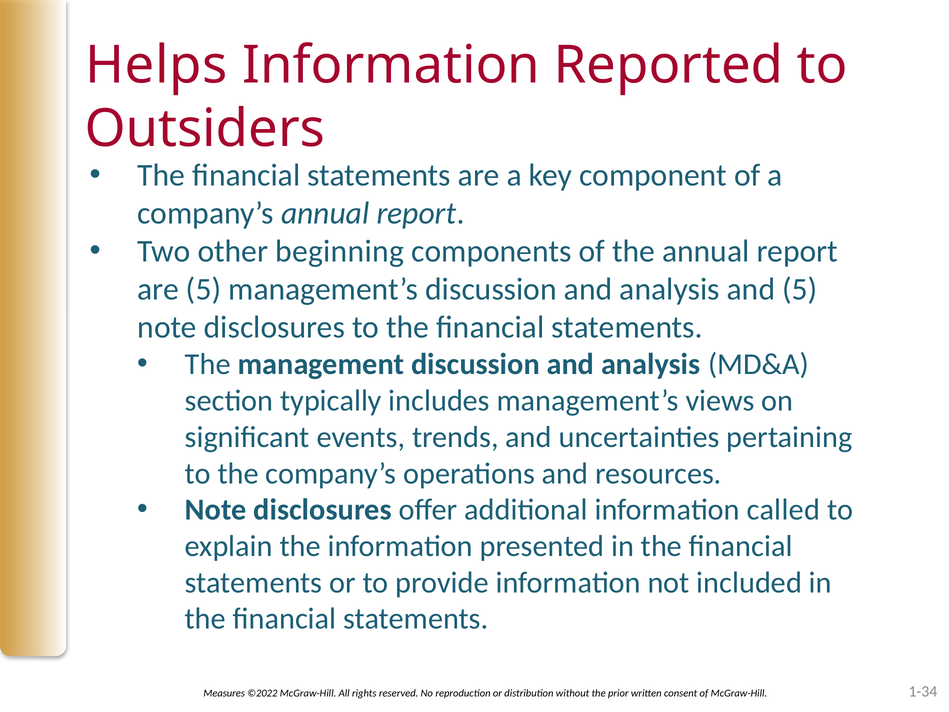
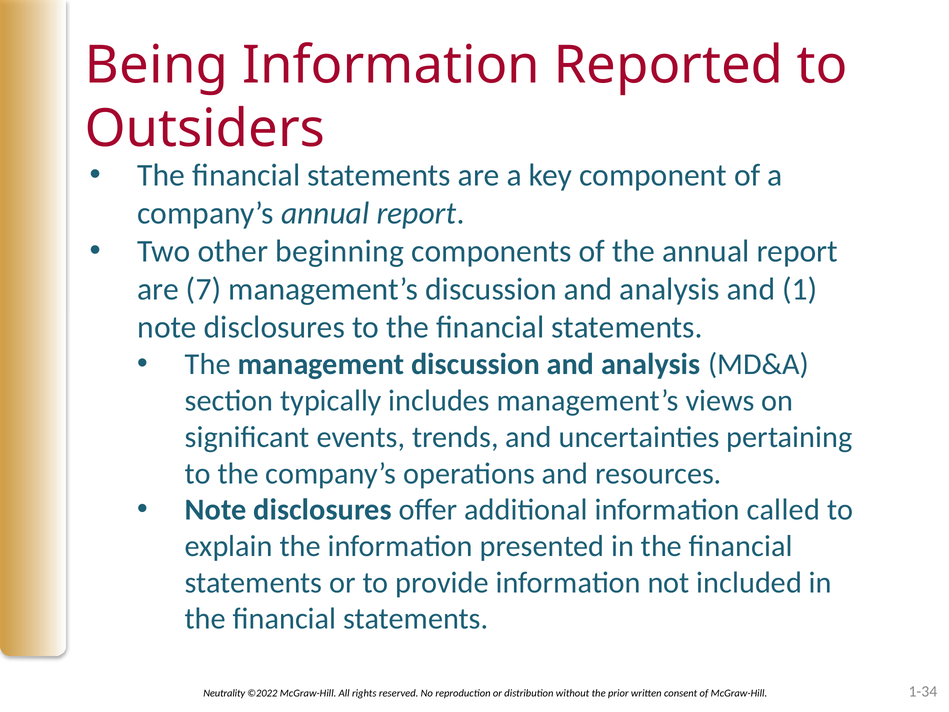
Helps: Helps -> Being
are 5: 5 -> 7
and 5: 5 -> 1
Measures: Measures -> Neutrality
